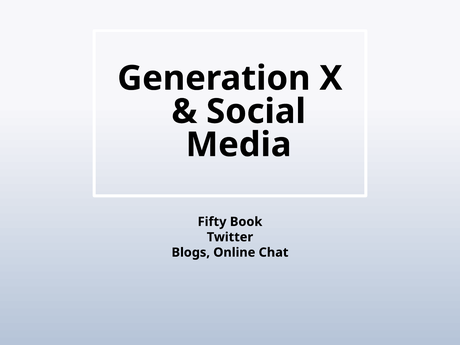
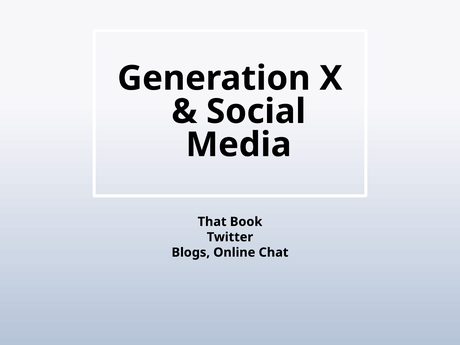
Fifty: Fifty -> That
